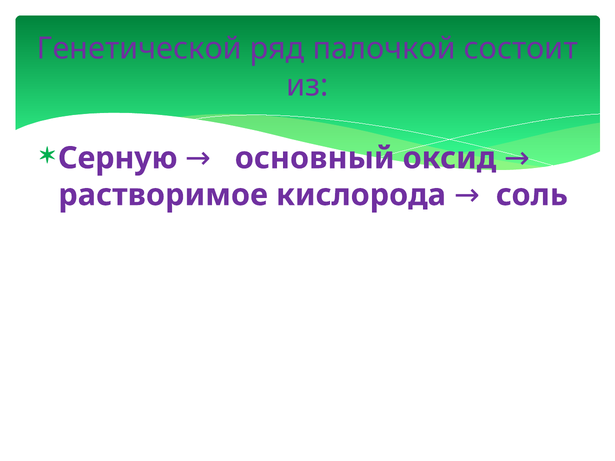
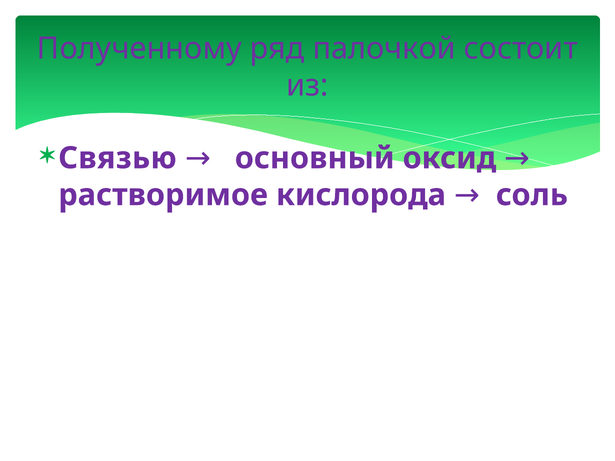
Генетической: Генетической -> Полученному
Серную: Серную -> Связью
